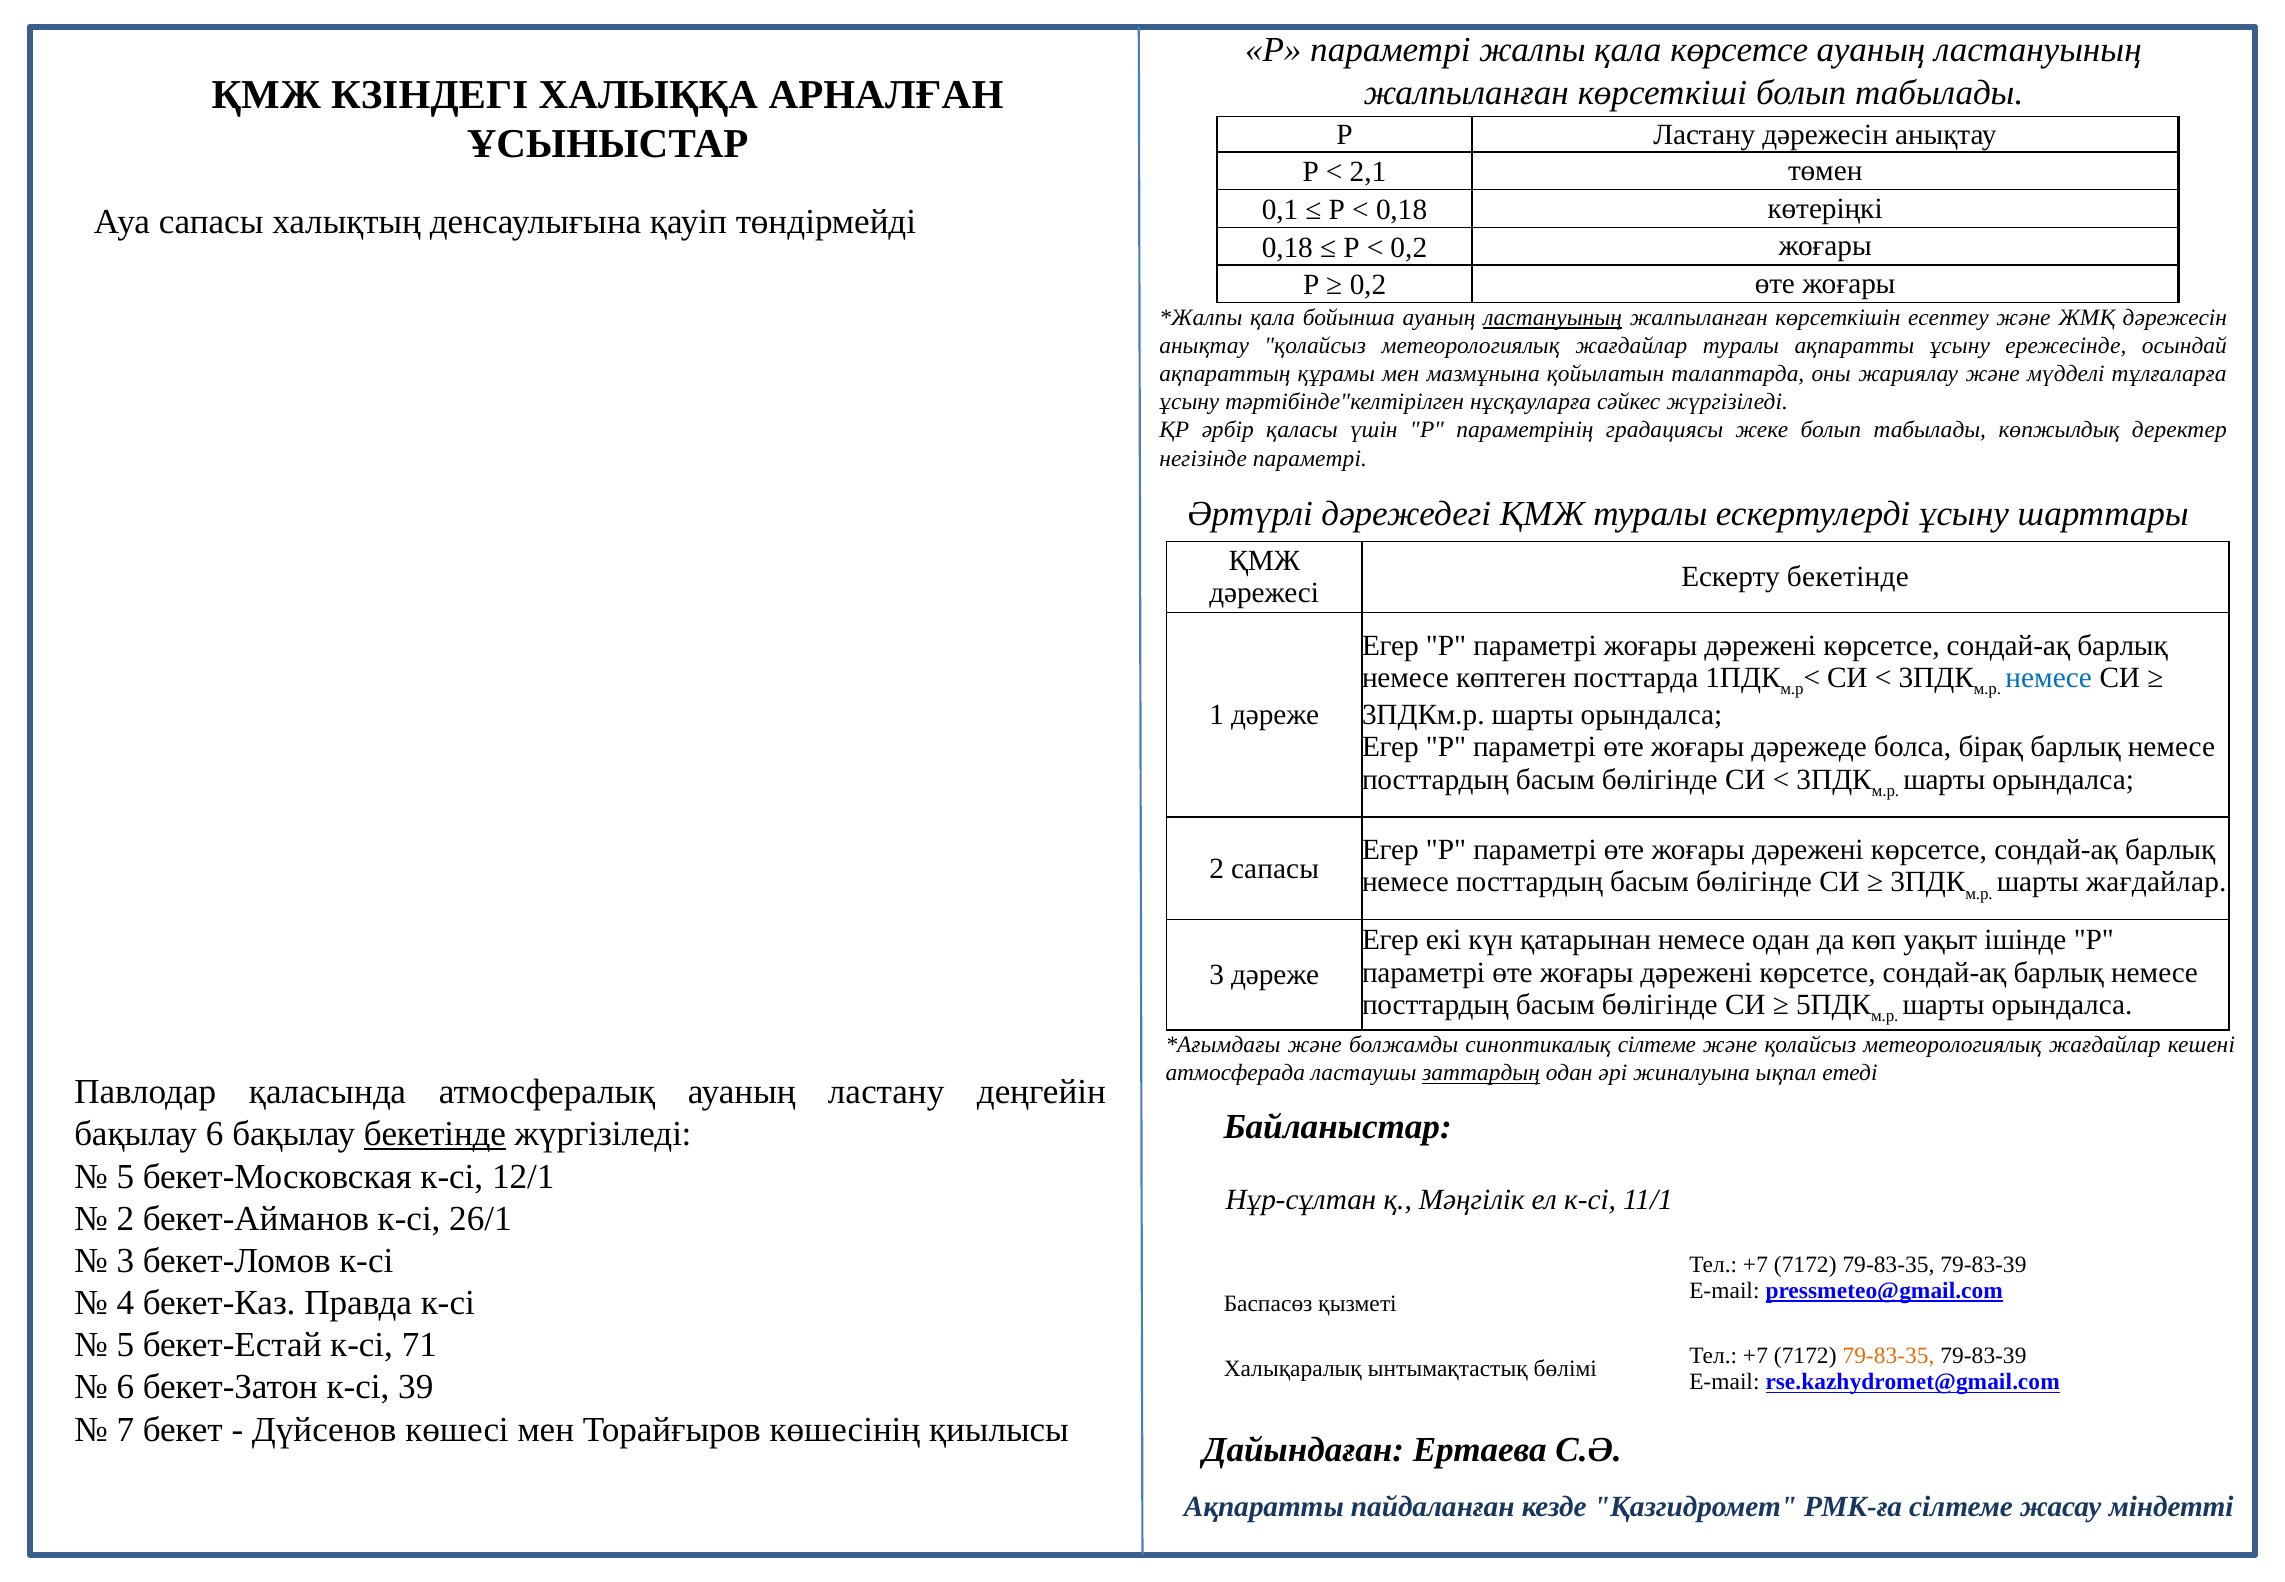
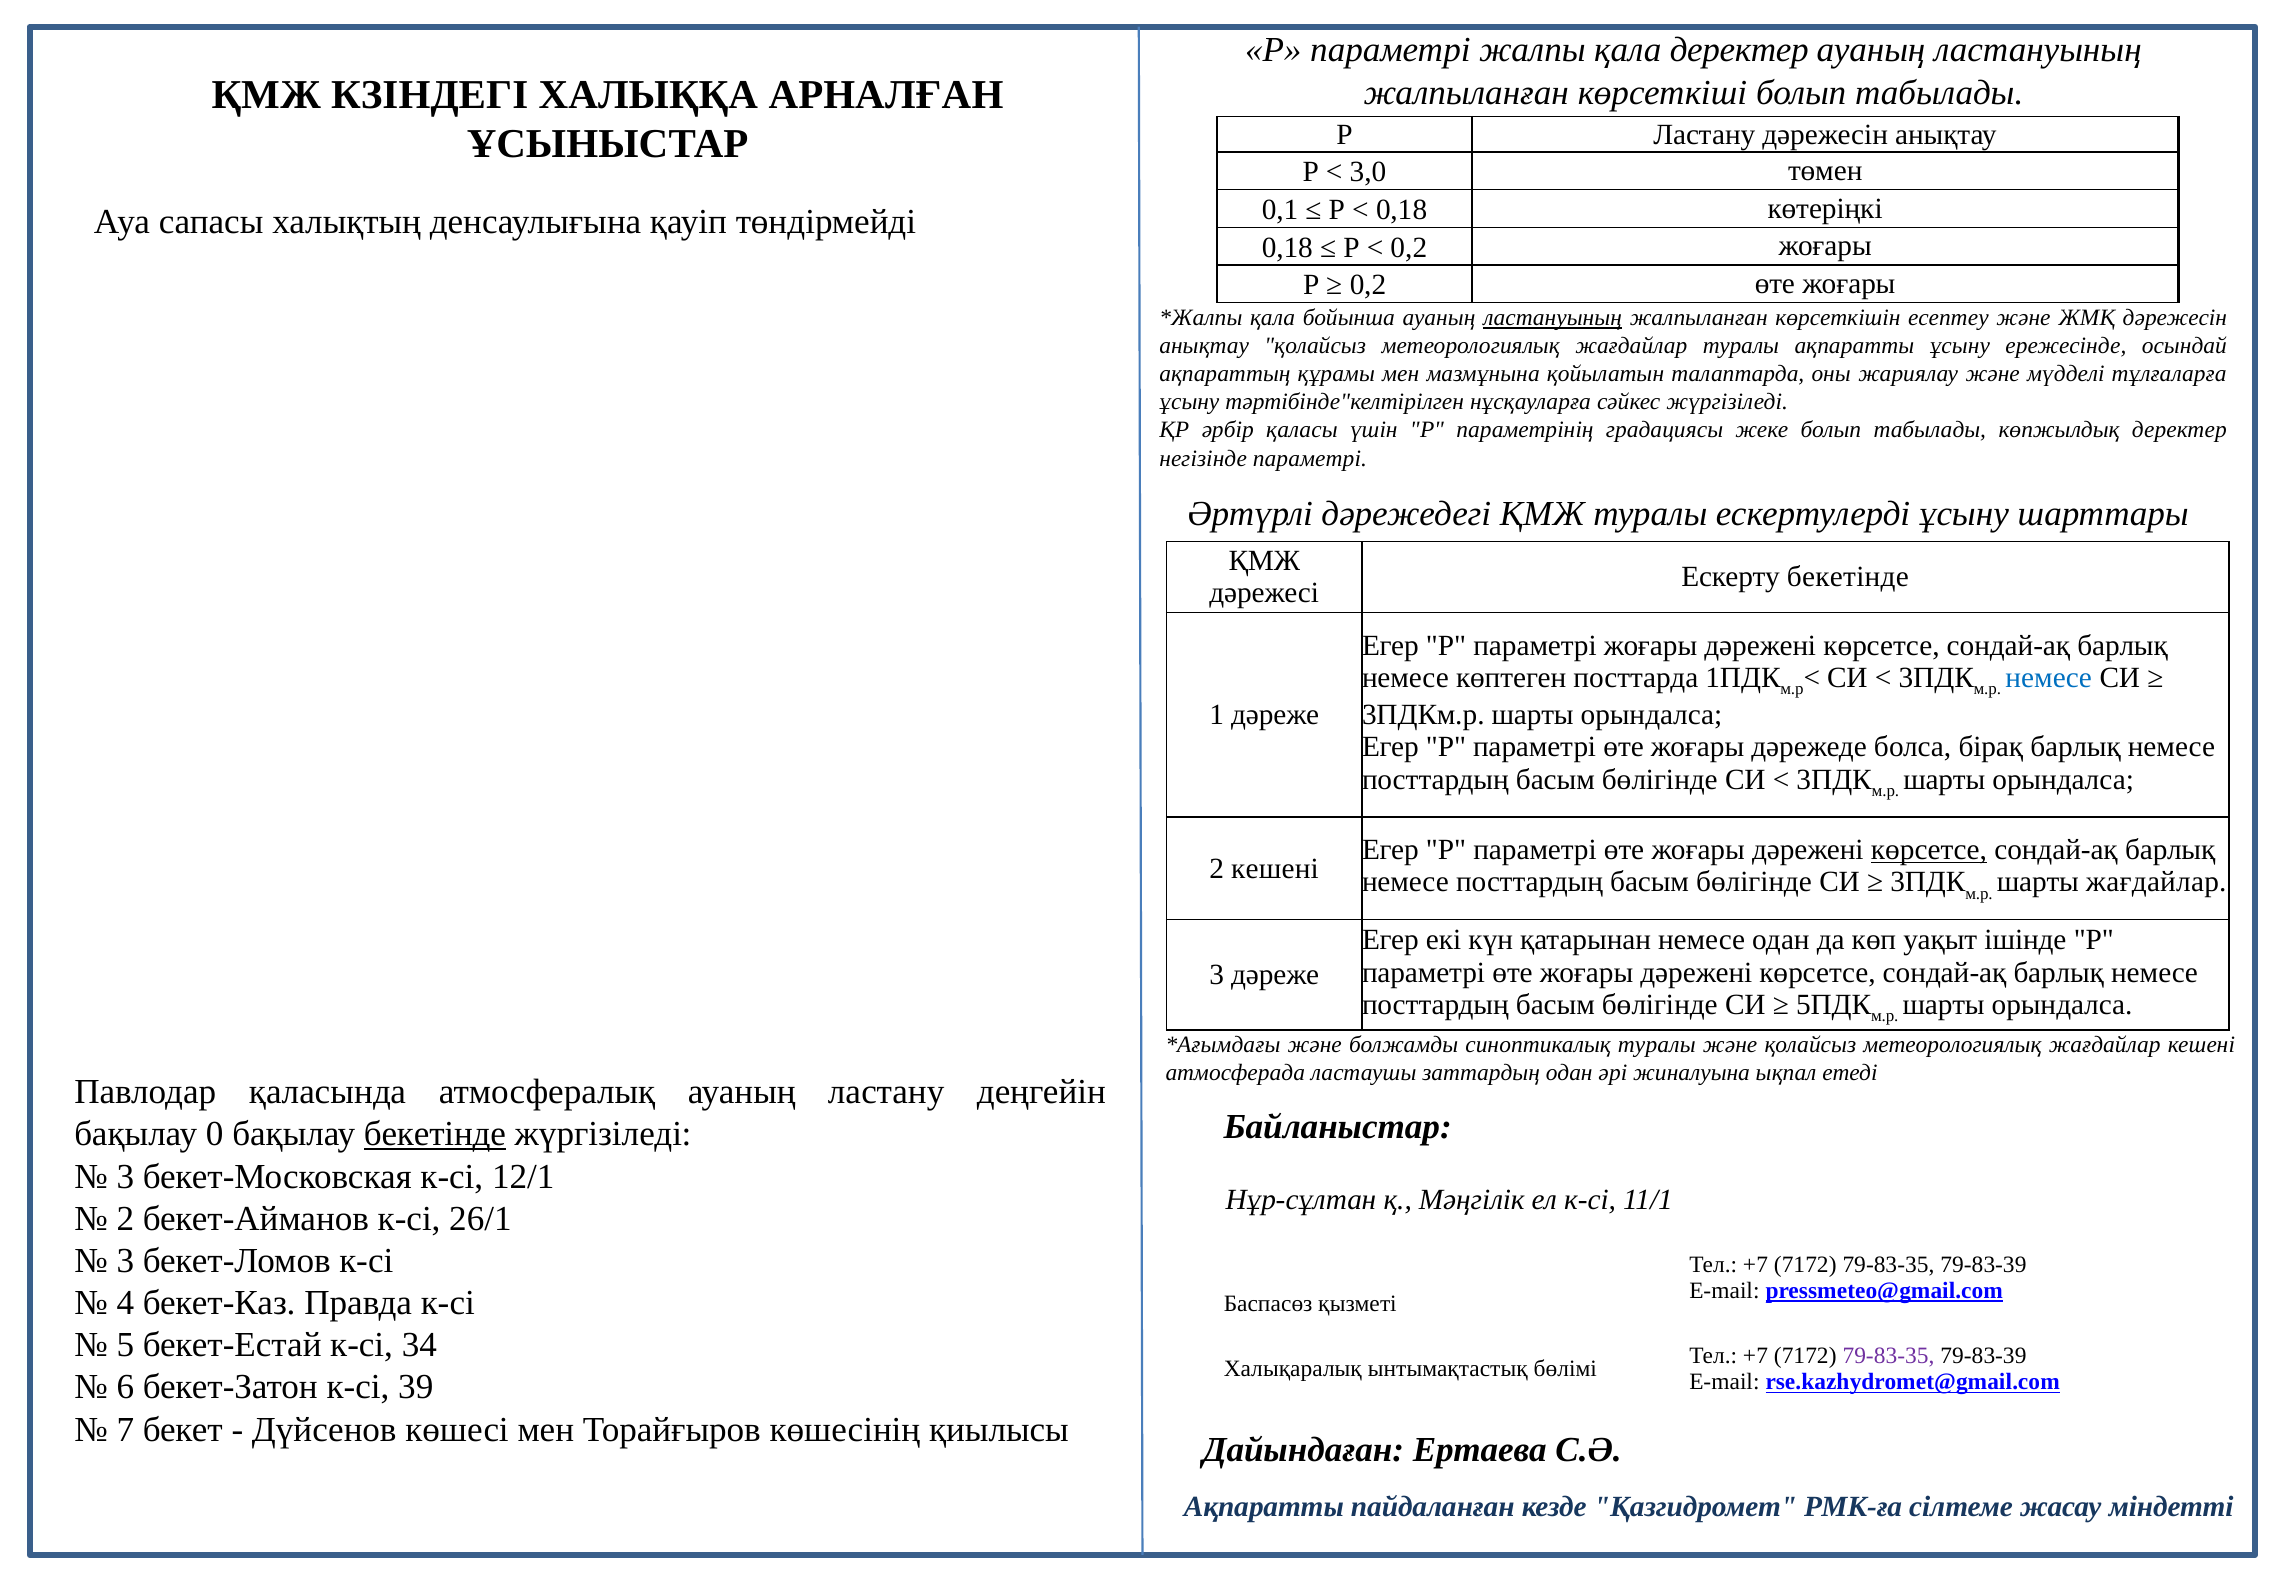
қала көрсетсе: көрсетсе -> деректер
2,1: 2,1 -> 3,0
көрсетсе at (1929, 850) underline: none -> present
2 сапасы: сапасы -> кешені
синоптикалық сілтеме: сілтеме -> туралы
заттардың underline: present -> none
бақылау 6: 6 -> 0
5 at (125, 1176): 5 -> 3
71: 71 -> 34
79-83-35 at (1888, 1356) colour: orange -> purple
